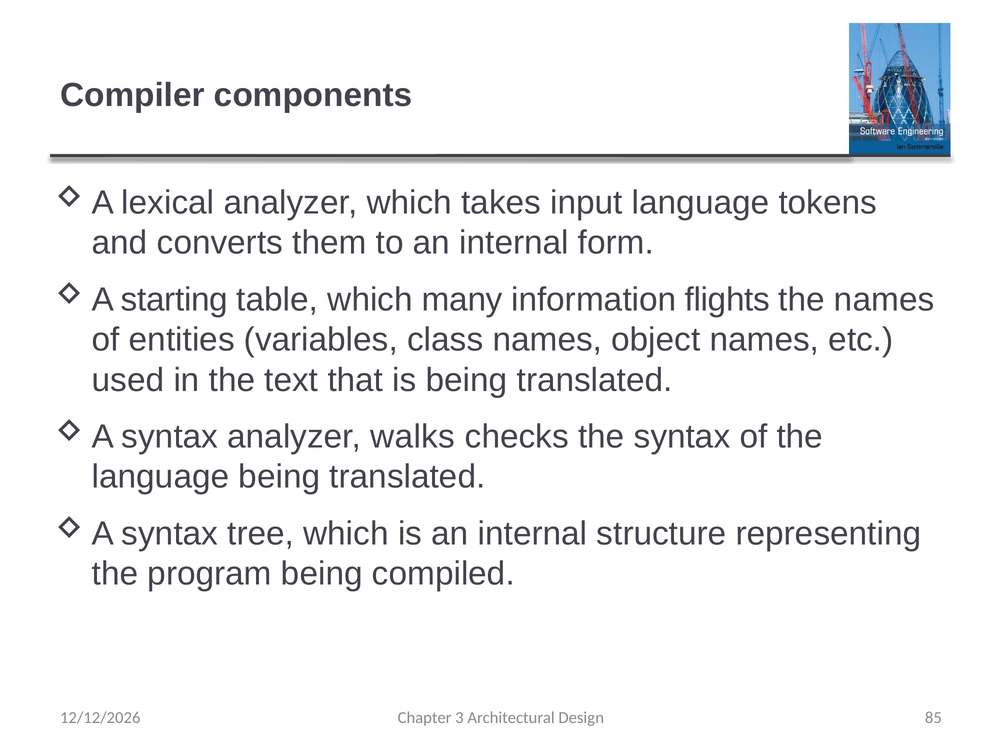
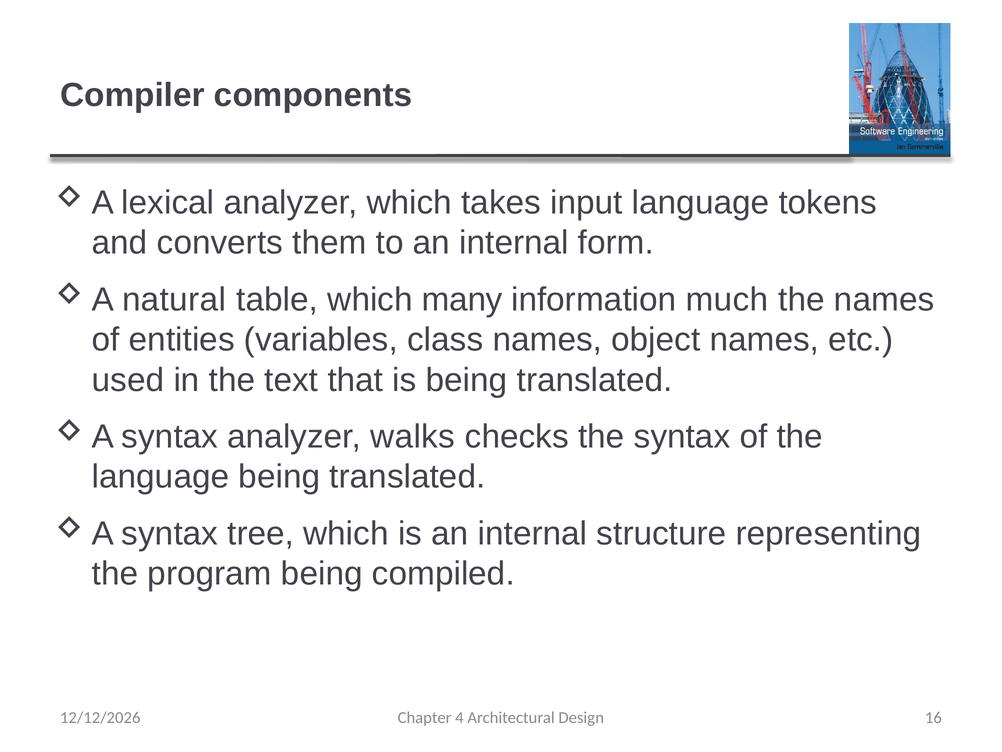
starting: starting -> natural
flights: flights -> much
3: 3 -> 4
85: 85 -> 16
